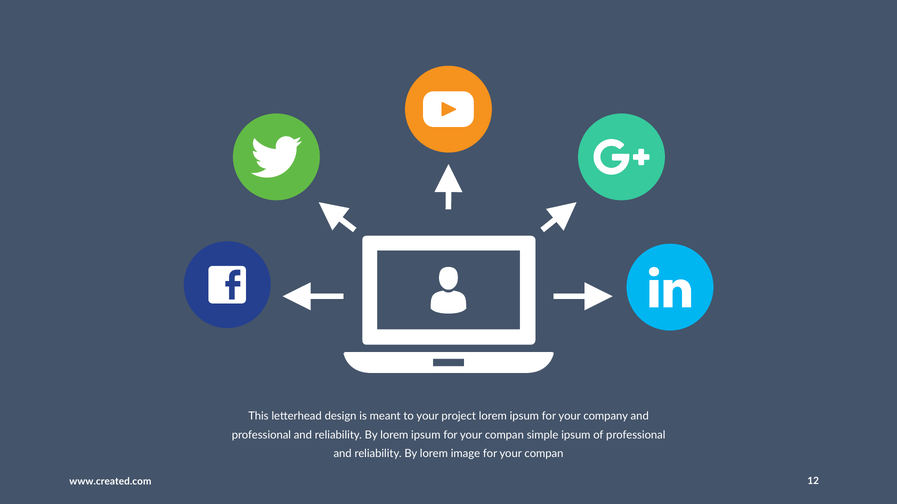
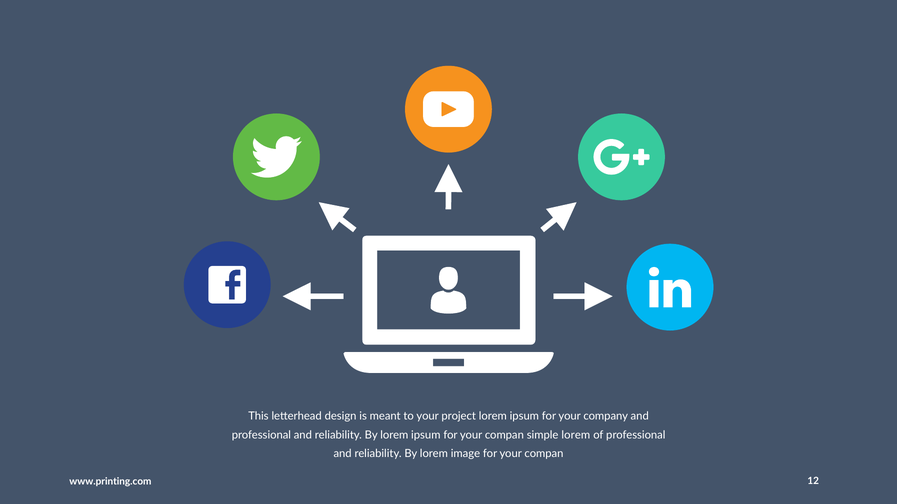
simple ipsum: ipsum -> lorem
www.created.com: www.created.com -> www.printing.com
